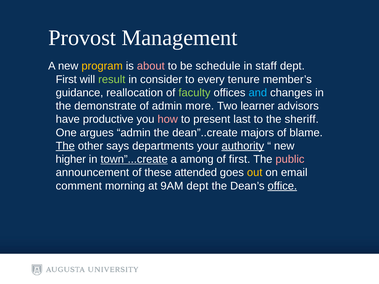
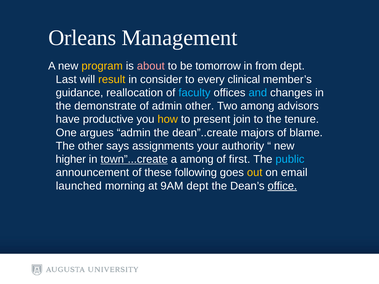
Provost: Provost -> Orleans
schedule: schedule -> tomorrow
staff: staff -> from
First at (66, 79): First -> Last
result colour: light green -> yellow
tenure: tenure -> clinical
faculty colour: light green -> light blue
admin more: more -> other
Two learner: learner -> among
how colour: pink -> yellow
last: last -> join
sheriff: sheriff -> tenure
The at (65, 146) underline: present -> none
departments: departments -> assignments
authority underline: present -> none
public colour: pink -> light blue
attended: attended -> following
comment: comment -> launched
